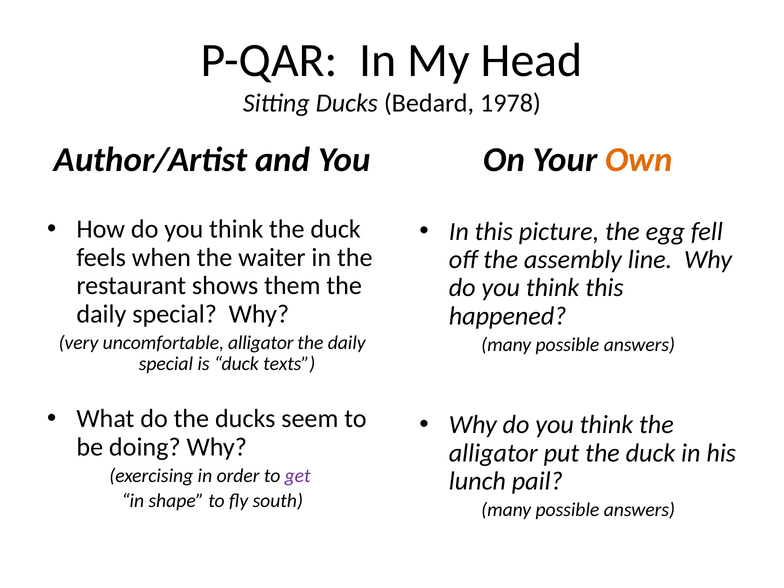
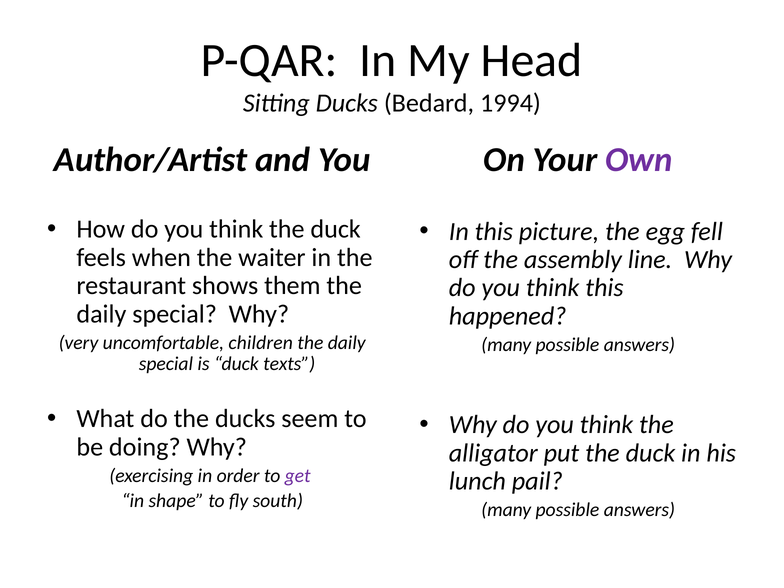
1978: 1978 -> 1994
Own colour: orange -> purple
uncomfortable alligator: alligator -> children
